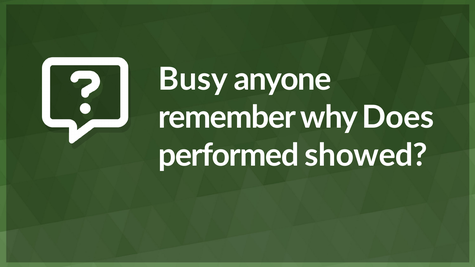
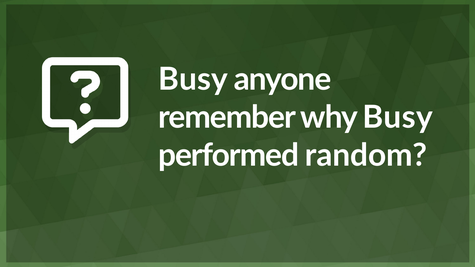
why Does: Does -> Busy
showed: showed -> random
